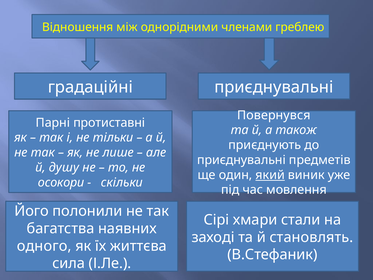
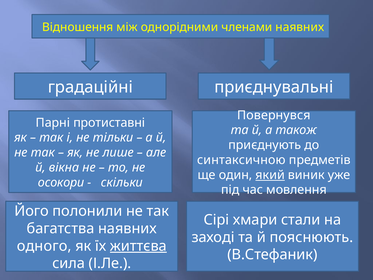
членами греблею: греблею -> наявних
приєднувальні at (241, 160): приєднувальні -> синтаксичною
душу: душу -> вікна
становлять: становлять -> пояснюють
життєва underline: none -> present
